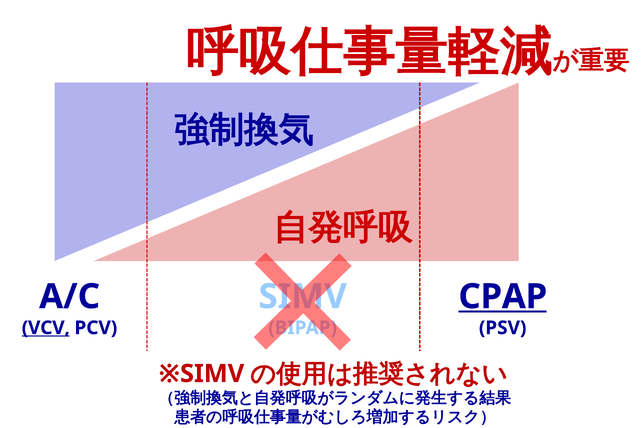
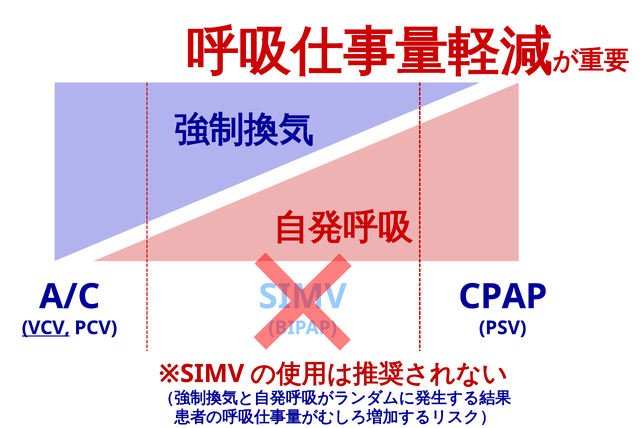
CPAP underline: present -> none
